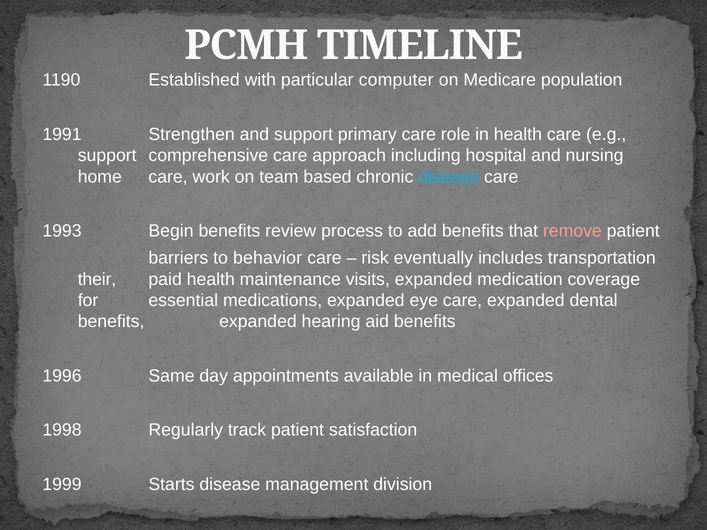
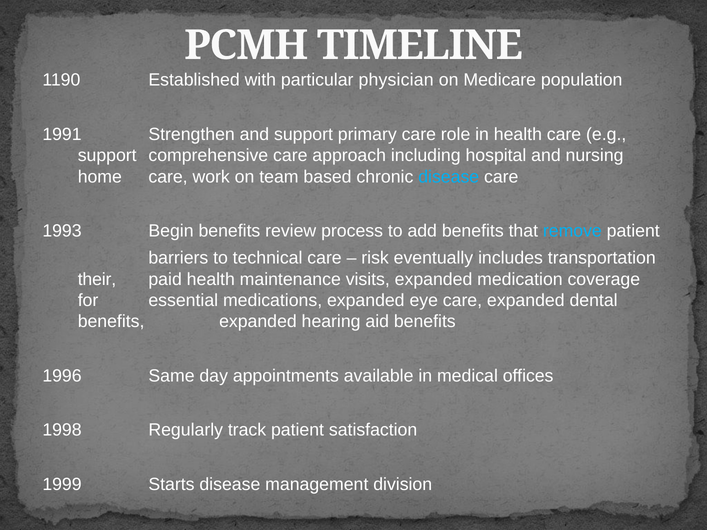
computer: computer -> physician
remove colour: pink -> light blue
behavior: behavior -> technical
